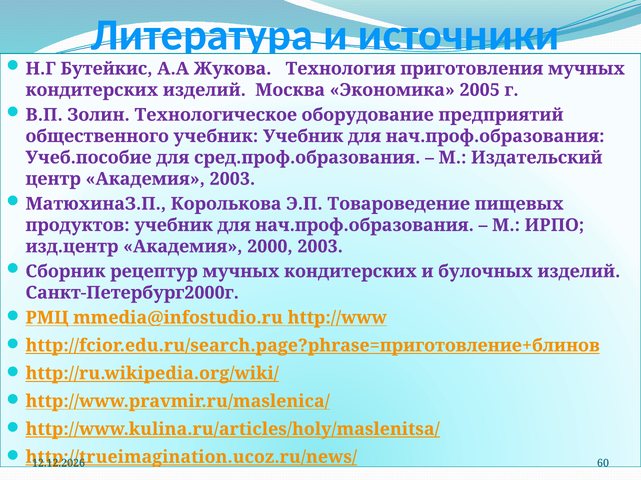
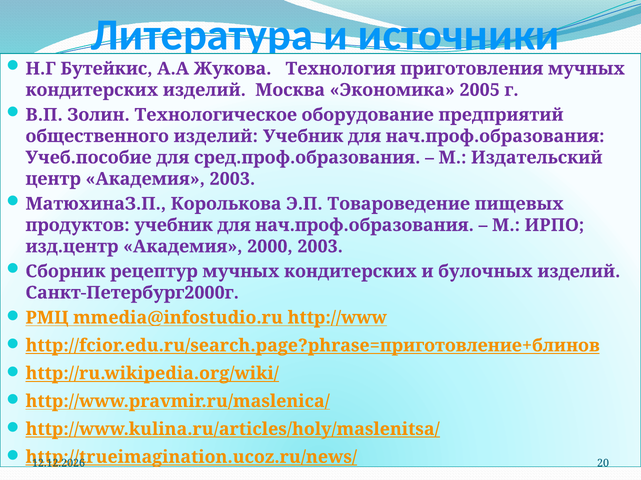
общественного учебник: учебник -> изделий
60: 60 -> 20
